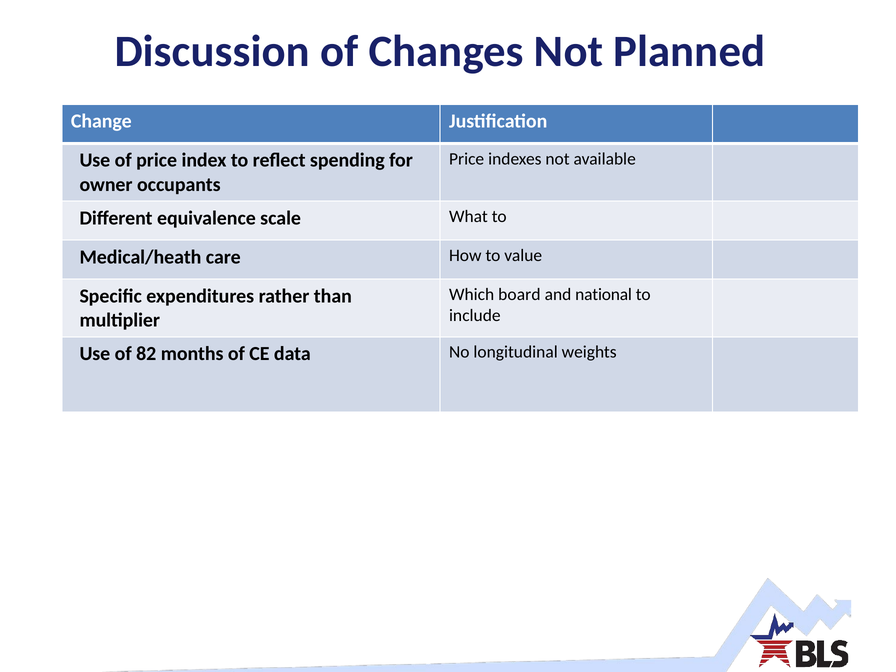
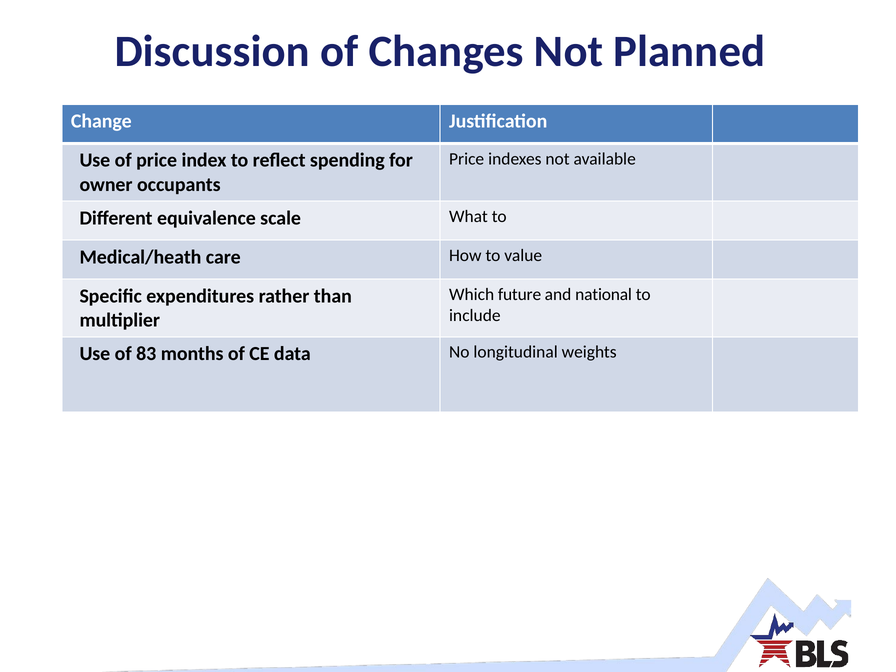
board: board -> future
82: 82 -> 83
